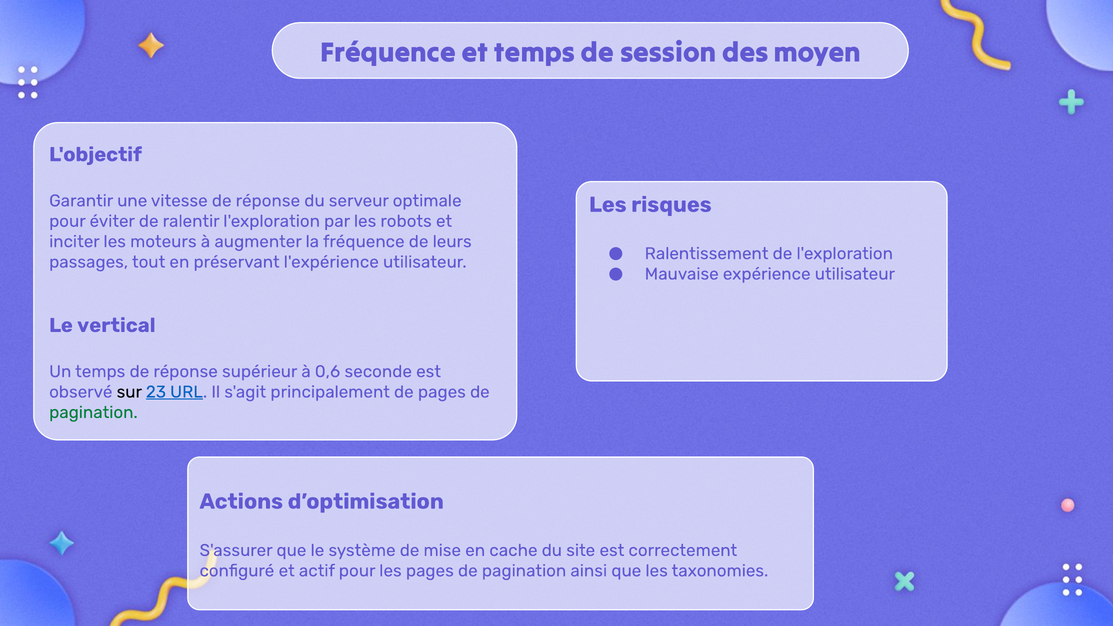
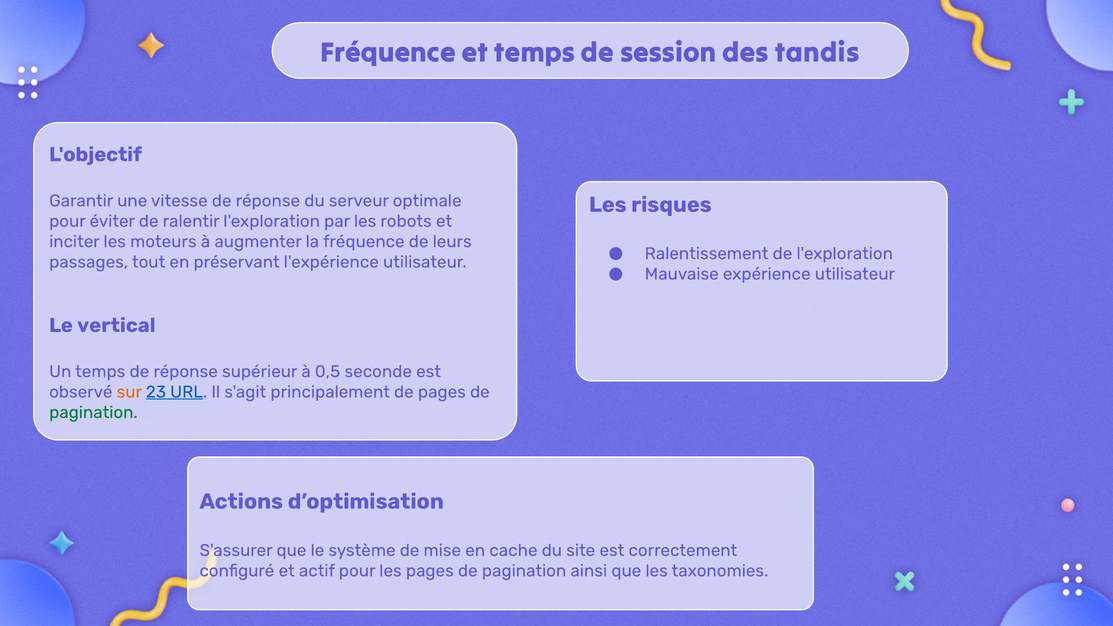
moyen: moyen -> tandis
0,6: 0,6 -> 0,5
sur colour: black -> orange
